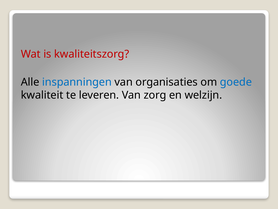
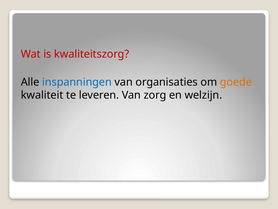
goede colour: blue -> orange
